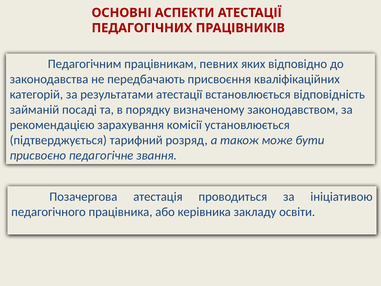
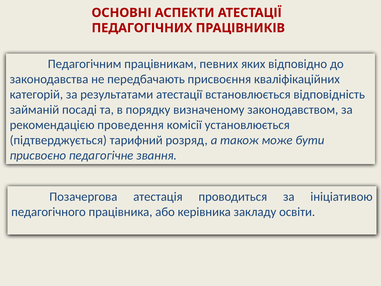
зарахування: зарахування -> проведення
